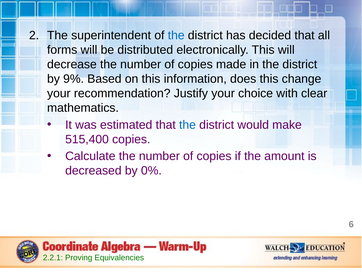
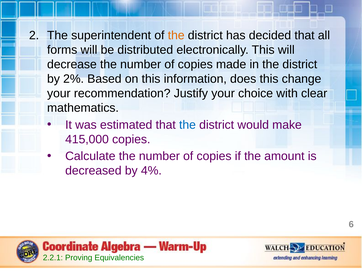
the at (176, 35) colour: blue -> orange
9%: 9% -> 2%
515,400: 515,400 -> 415,000
0%: 0% -> 4%
